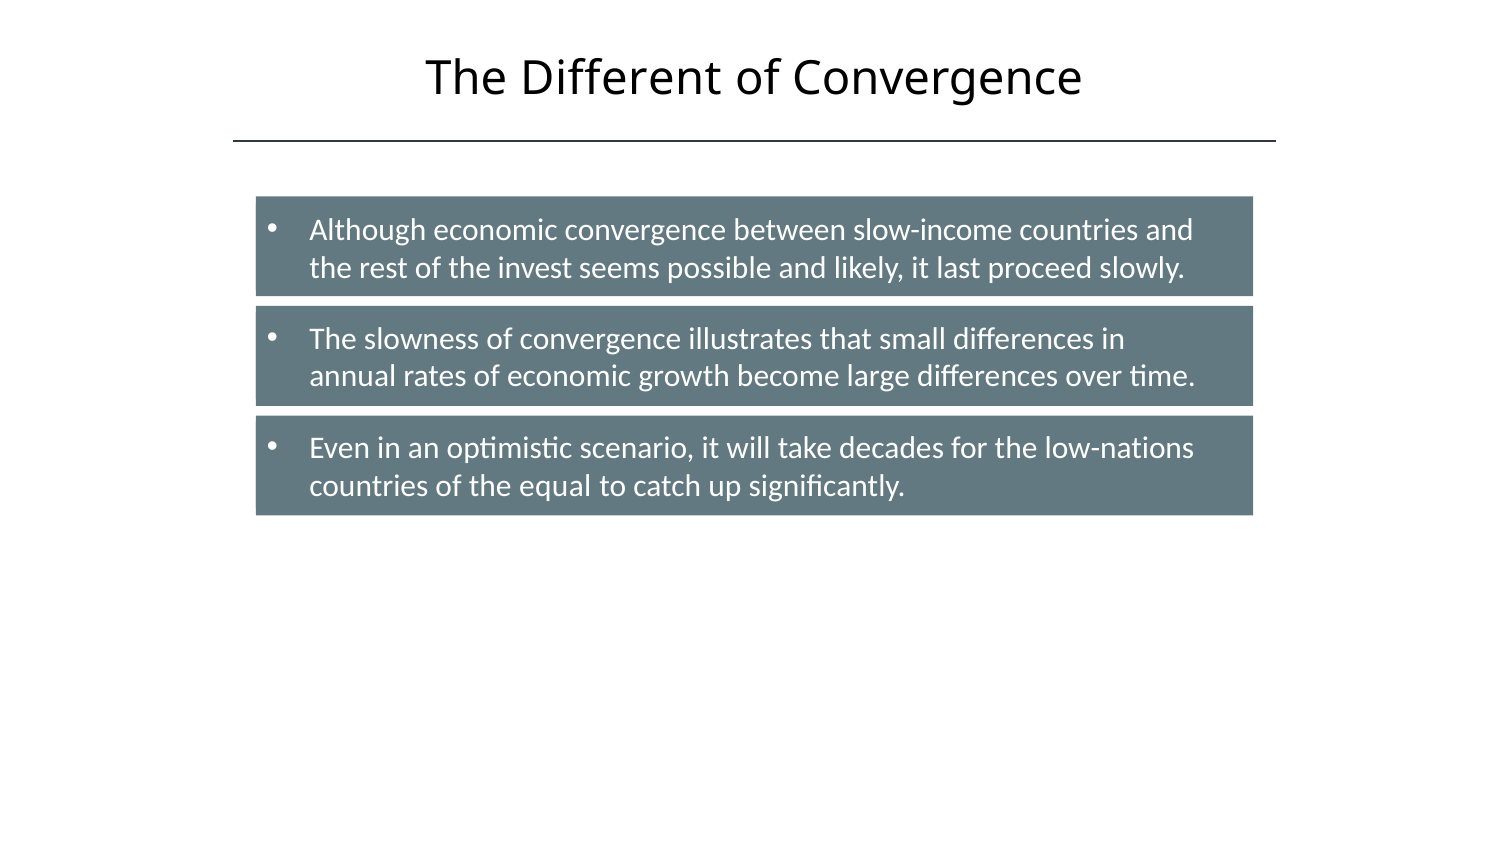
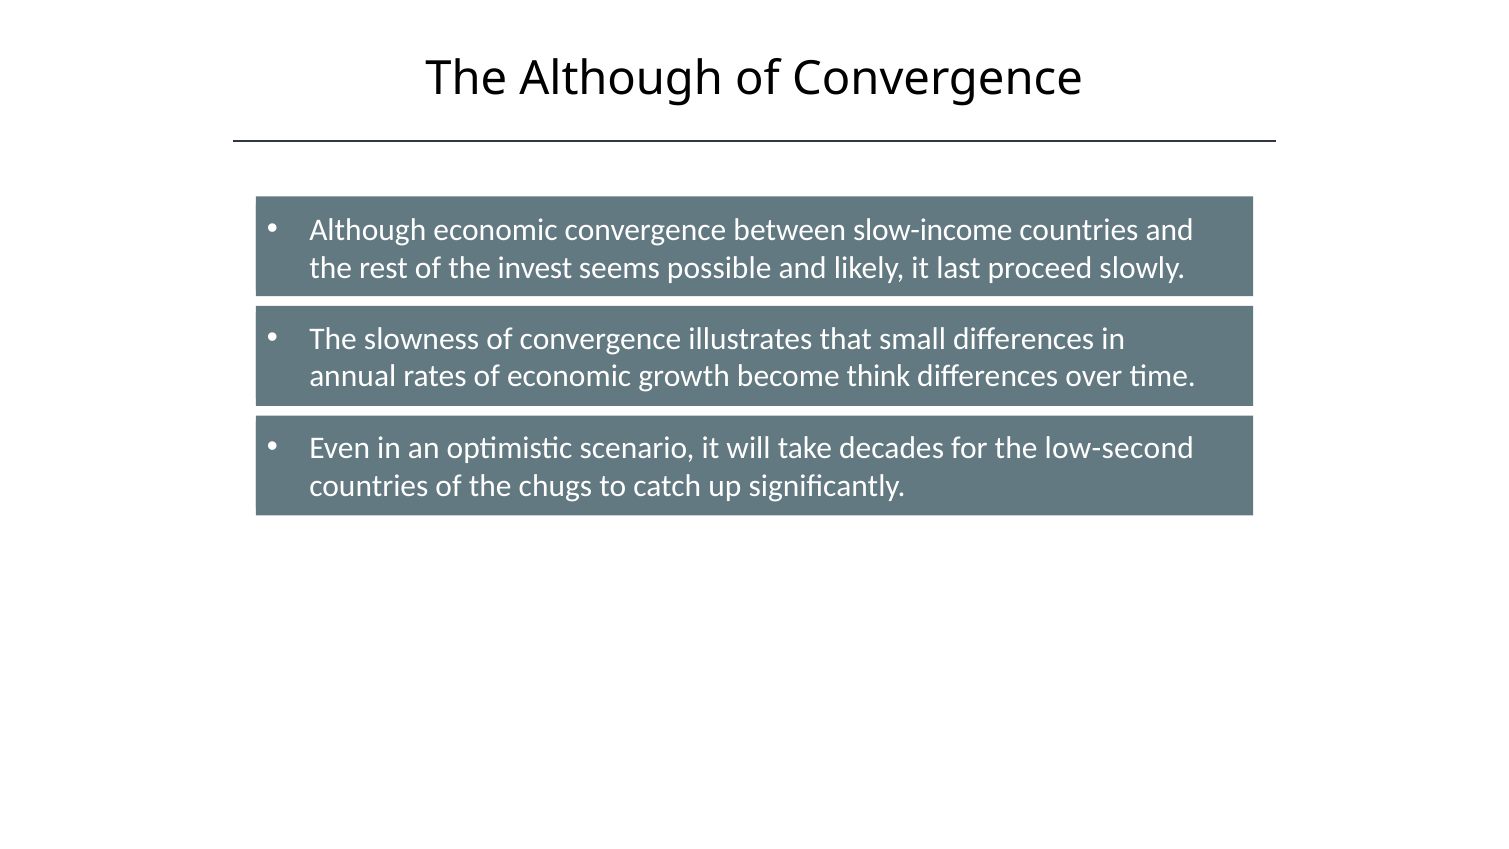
The Different: Different -> Although
large: large -> think
low-nations: low-nations -> low-second
equal: equal -> chugs
